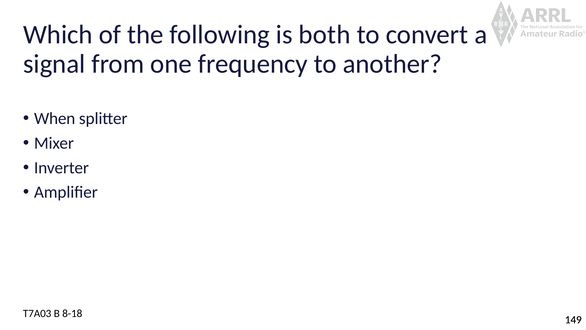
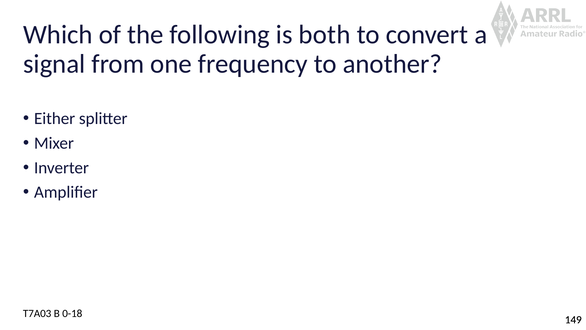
When: When -> Either
8-18: 8-18 -> 0-18
